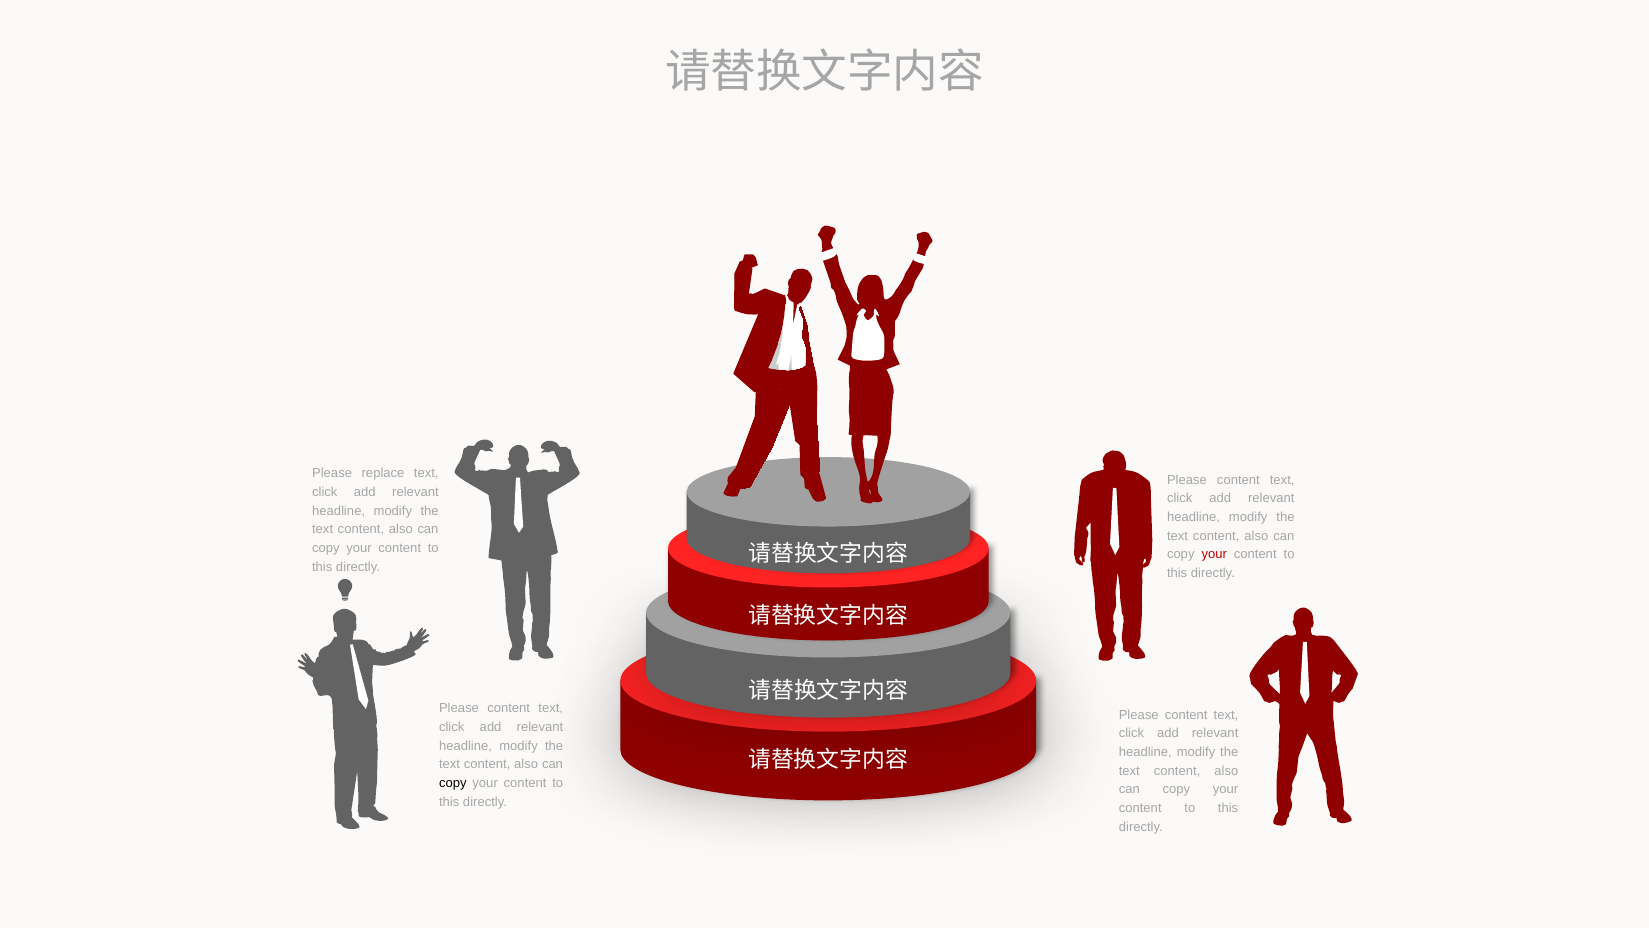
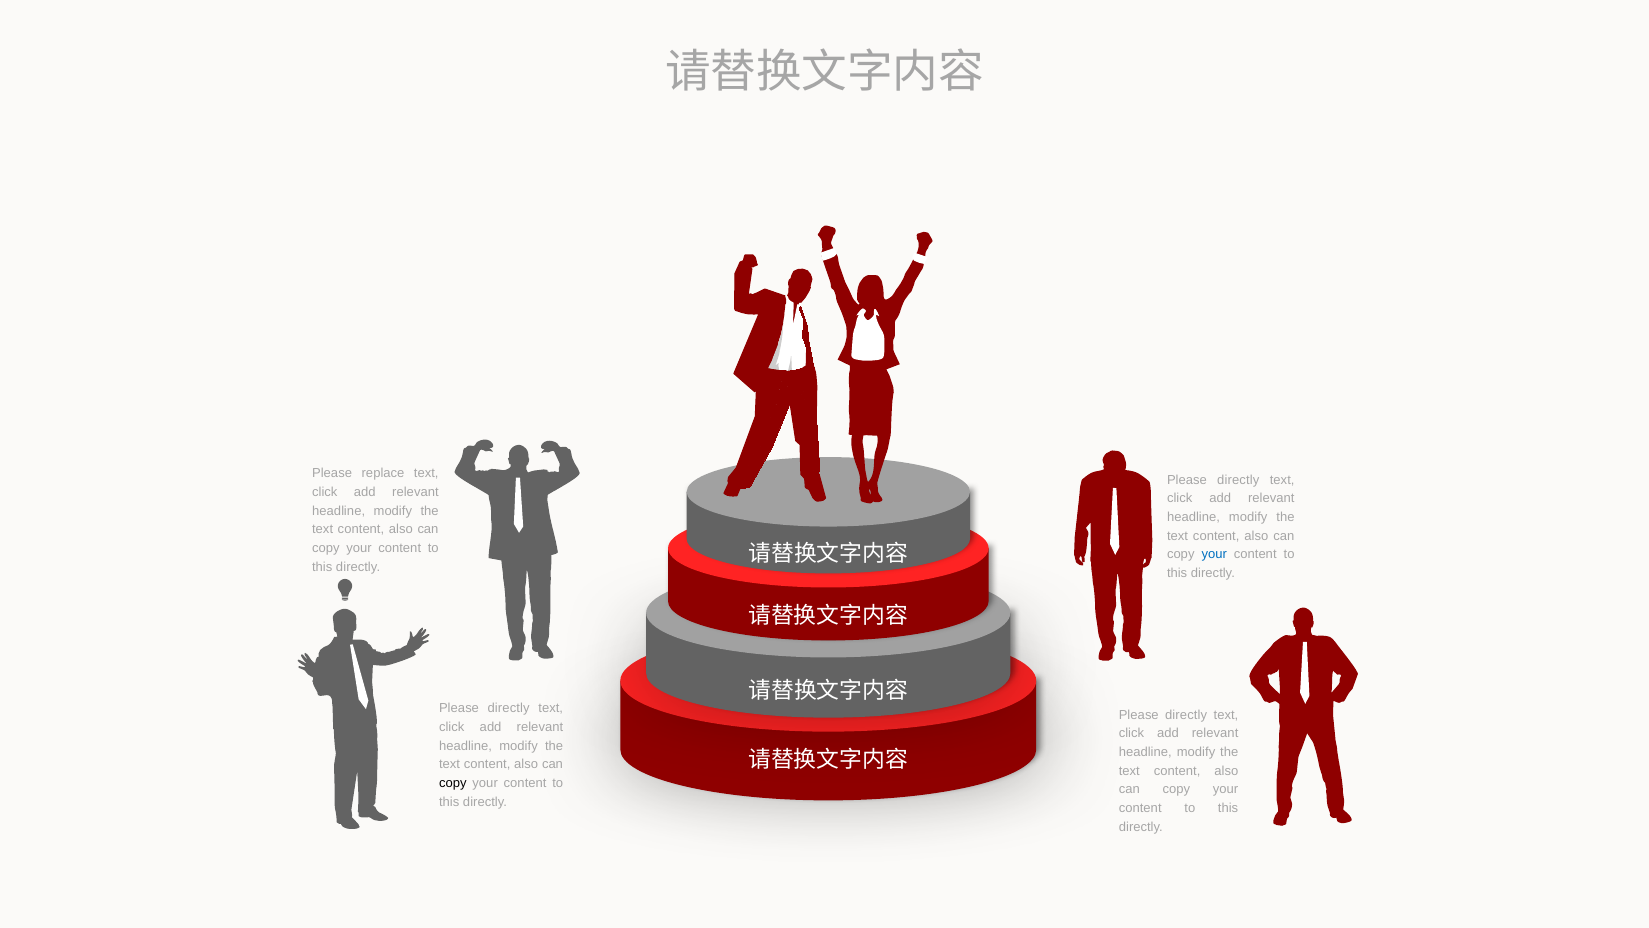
content at (1238, 480): content -> directly
your at (1214, 554) colour: red -> blue
content at (509, 708): content -> directly
content at (1186, 714): content -> directly
